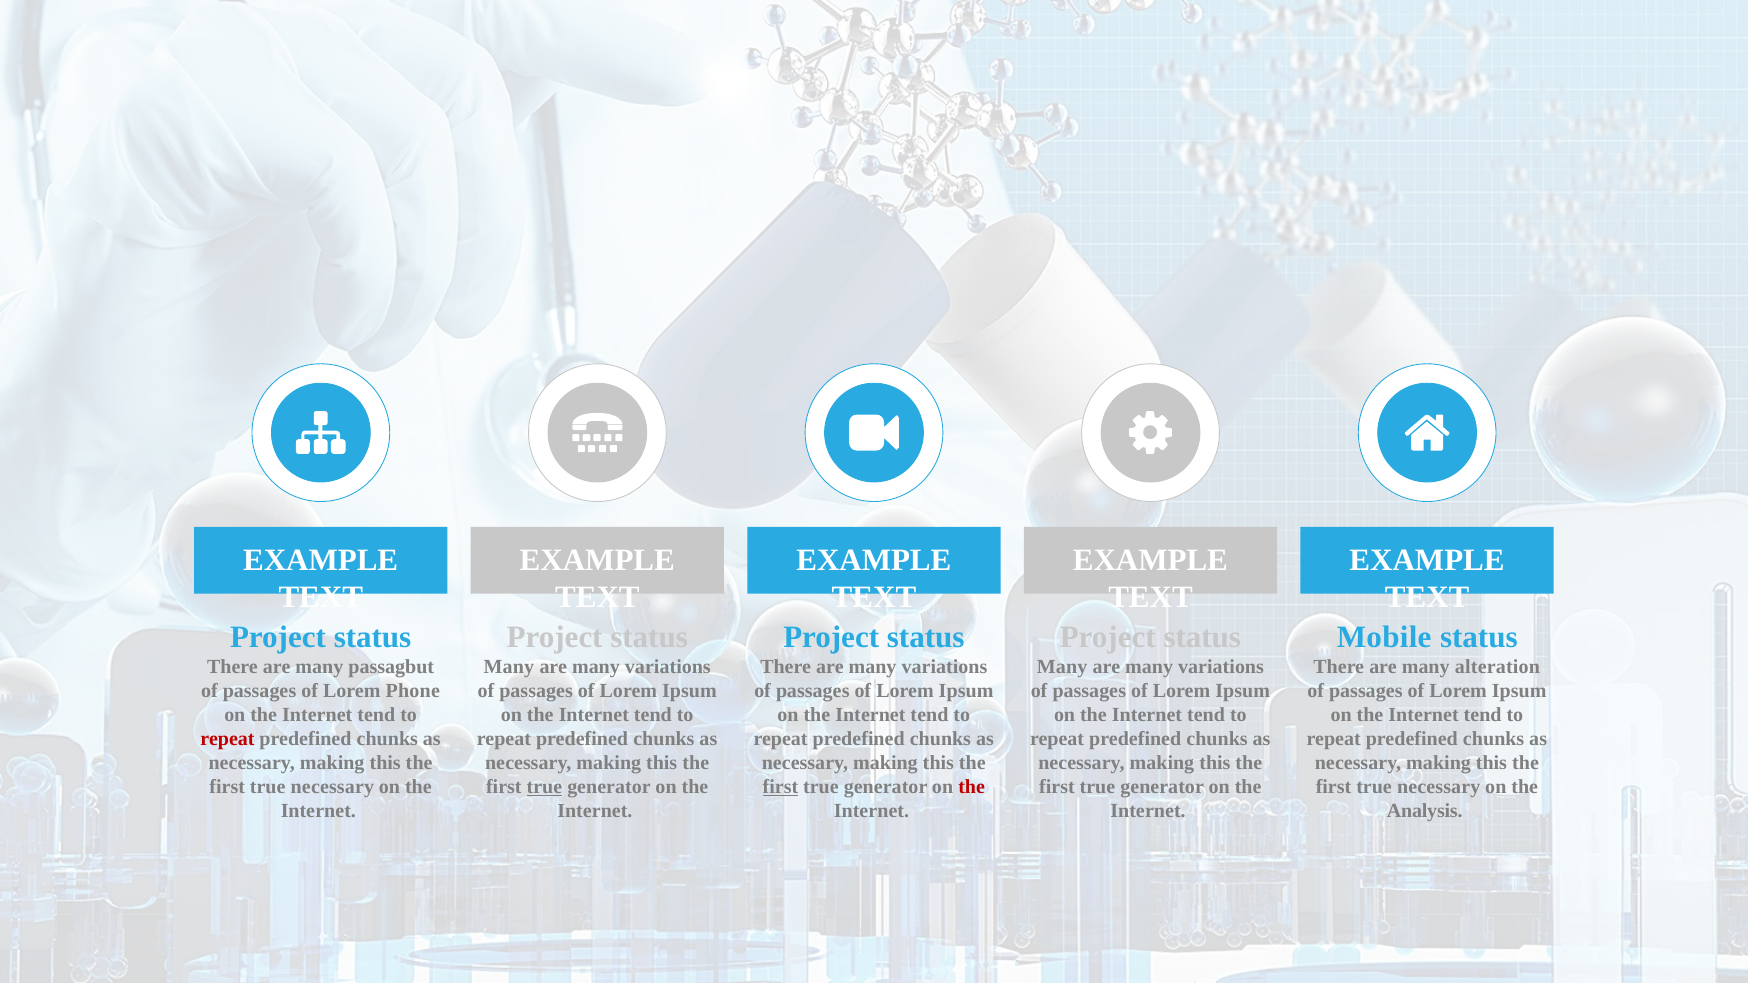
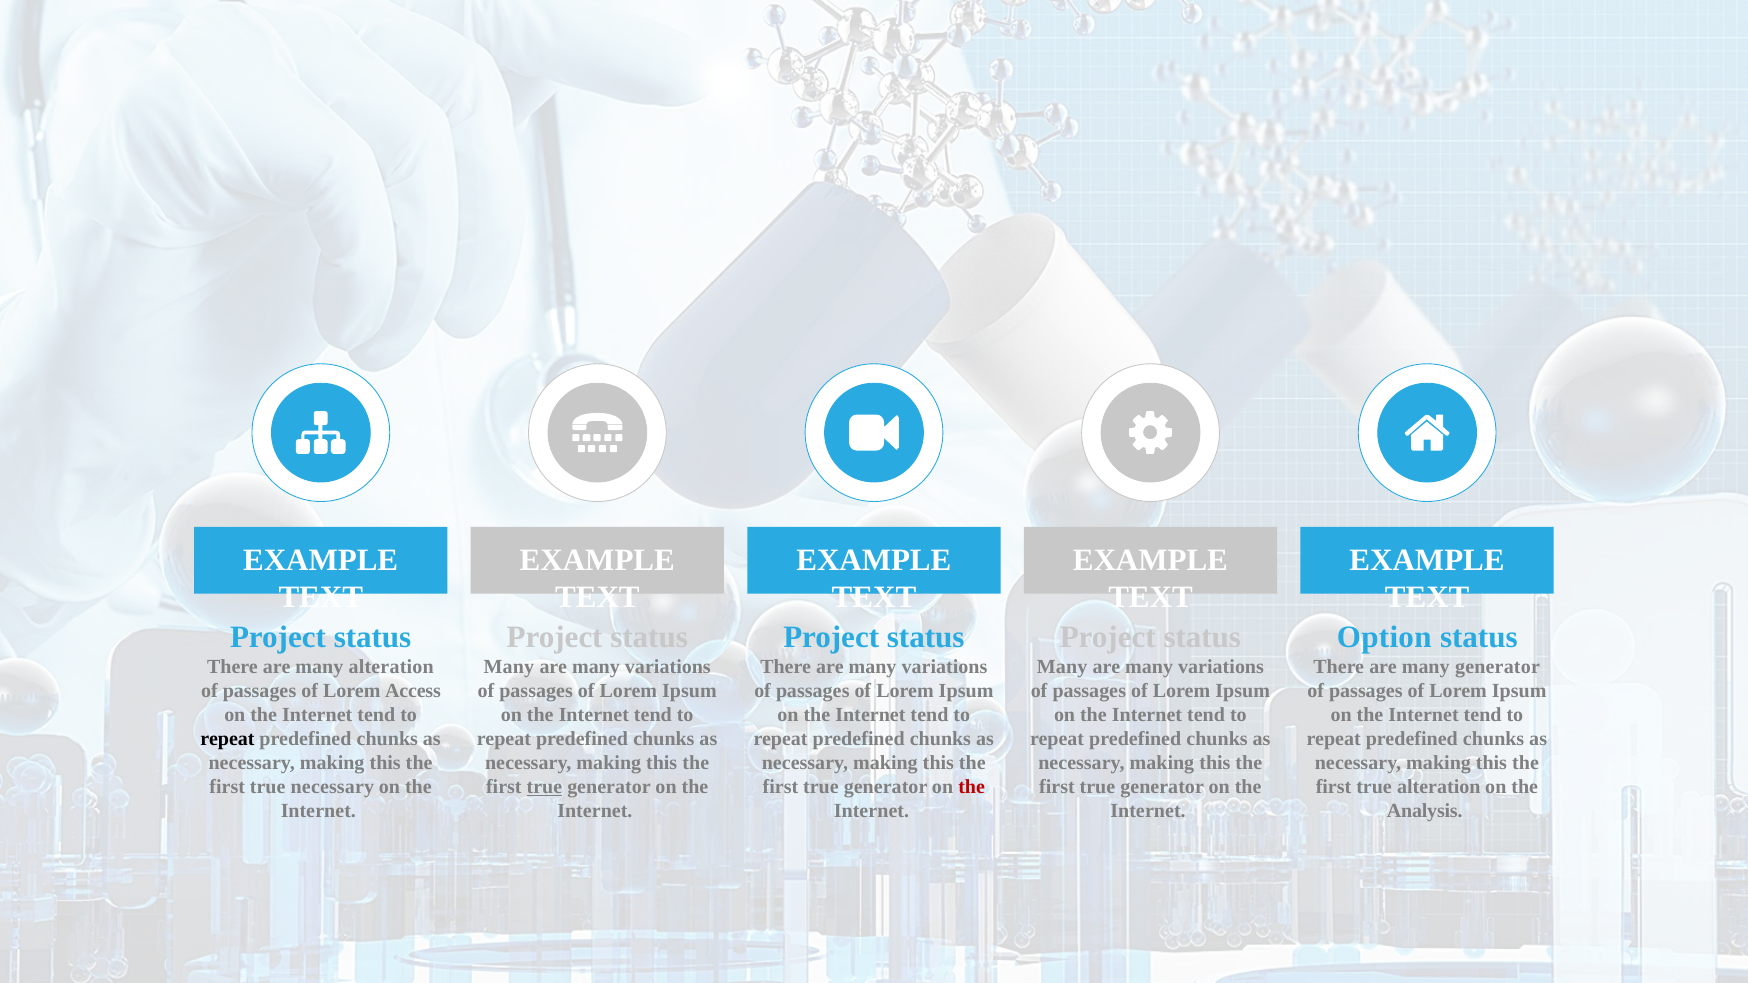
Mobile: Mobile -> Option
many passagbut: passagbut -> alteration
many alteration: alteration -> generator
Phone: Phone -> Access
repeat at (227, 739) colour: red -> black
first at (780, 787) underline: present -> none
necessary at (1439, 787): necessary -> alteration
